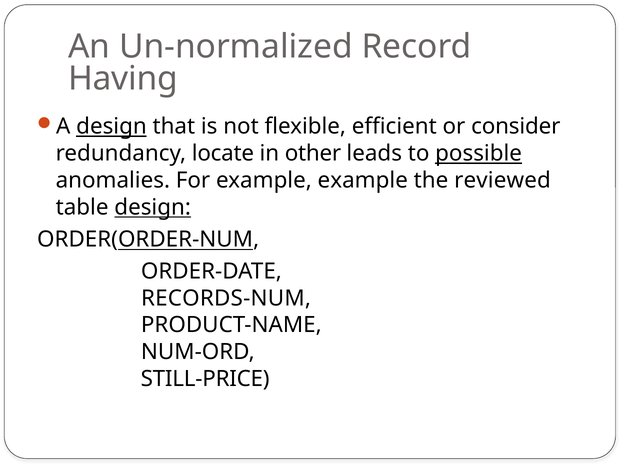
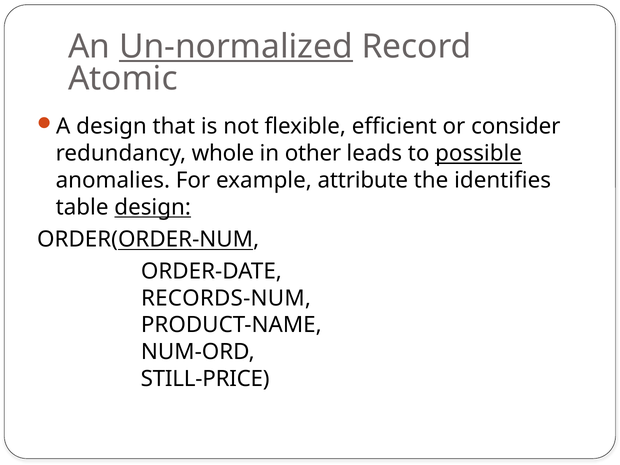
Un-normalized underline: none -> present
Having: Having -> Atomic
design at (111, 127) underline: present -> none
locate: locate -> whole
example example: example -> attribute
reviewed: reviewed -> identifies
